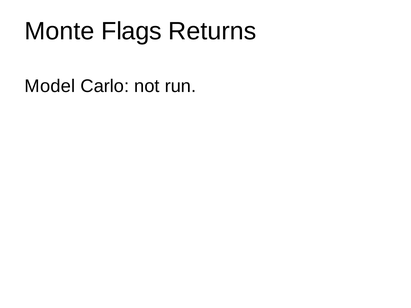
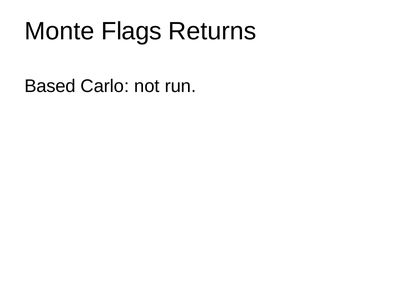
Model: Model -> Based
